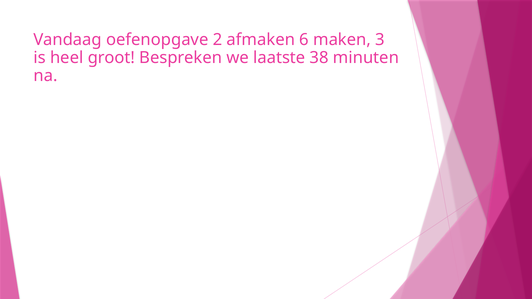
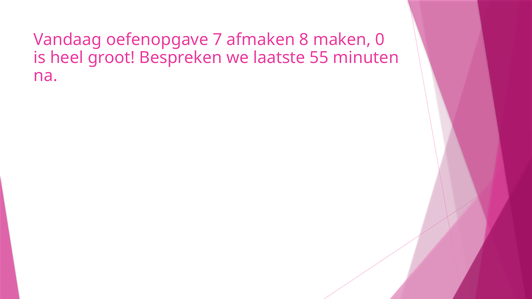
2: 2 -> 7
6: 6 -> 8
3: 3 -> 0
38: 38 -> 55
